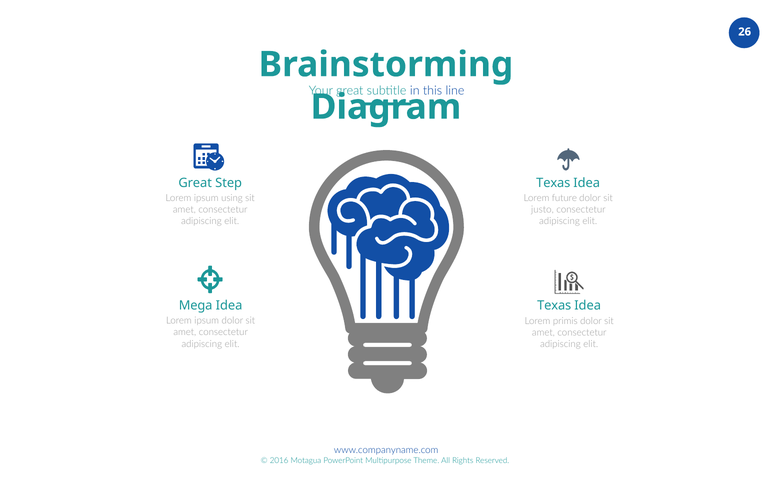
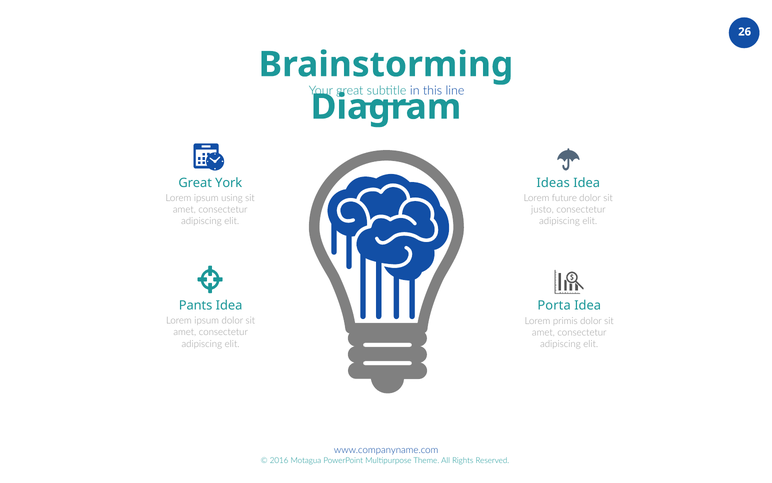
Step: Step -> York
Texas at (553, 183): Texas -> Ideas
Mega: Mega -> Pants
Texas at (554, 305): Texas -> Porta
